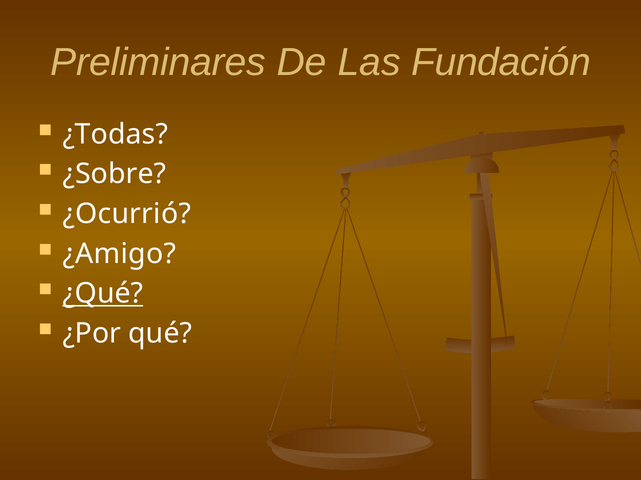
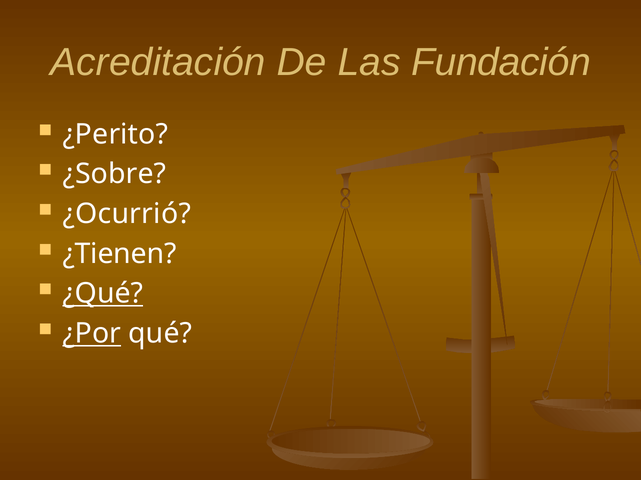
Preliminares: Preliminares -> Acreditación
¿Todas: ¿Todas -> ¿Perito
¿Amigo: ¿Amigo -> ¿Tienen
¿Por underline: none -> present
